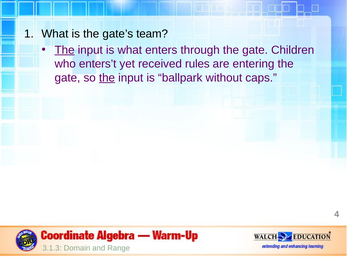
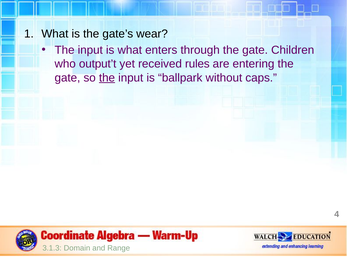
team: team -> wear
The at (65, 50) underline: present -> none
enters’t: enters’t -> output’t
